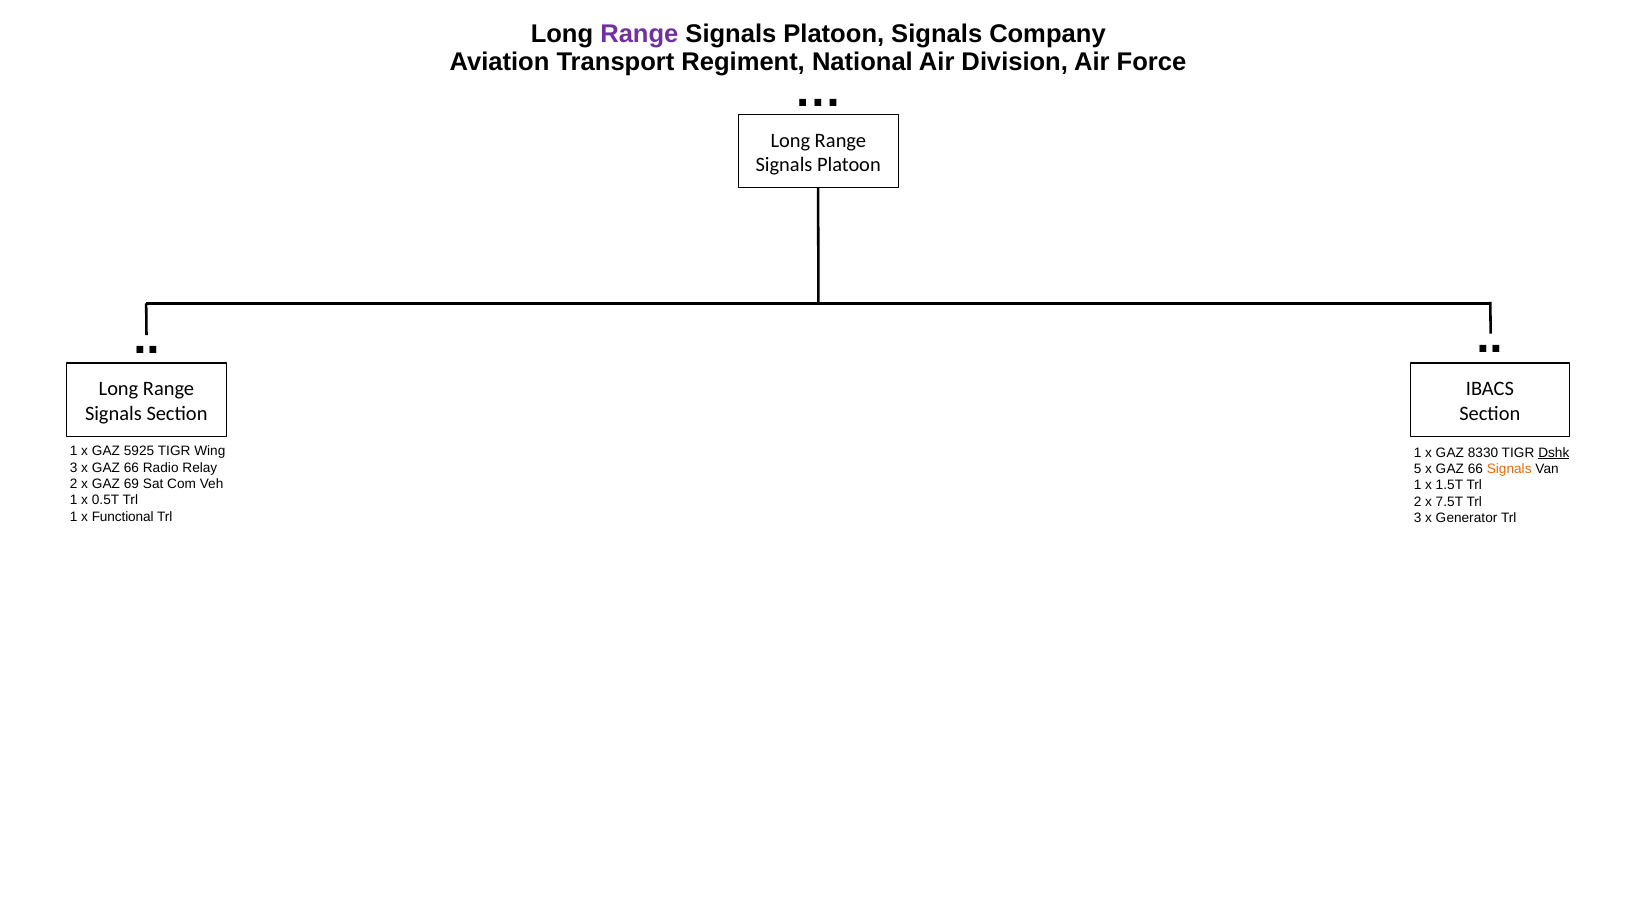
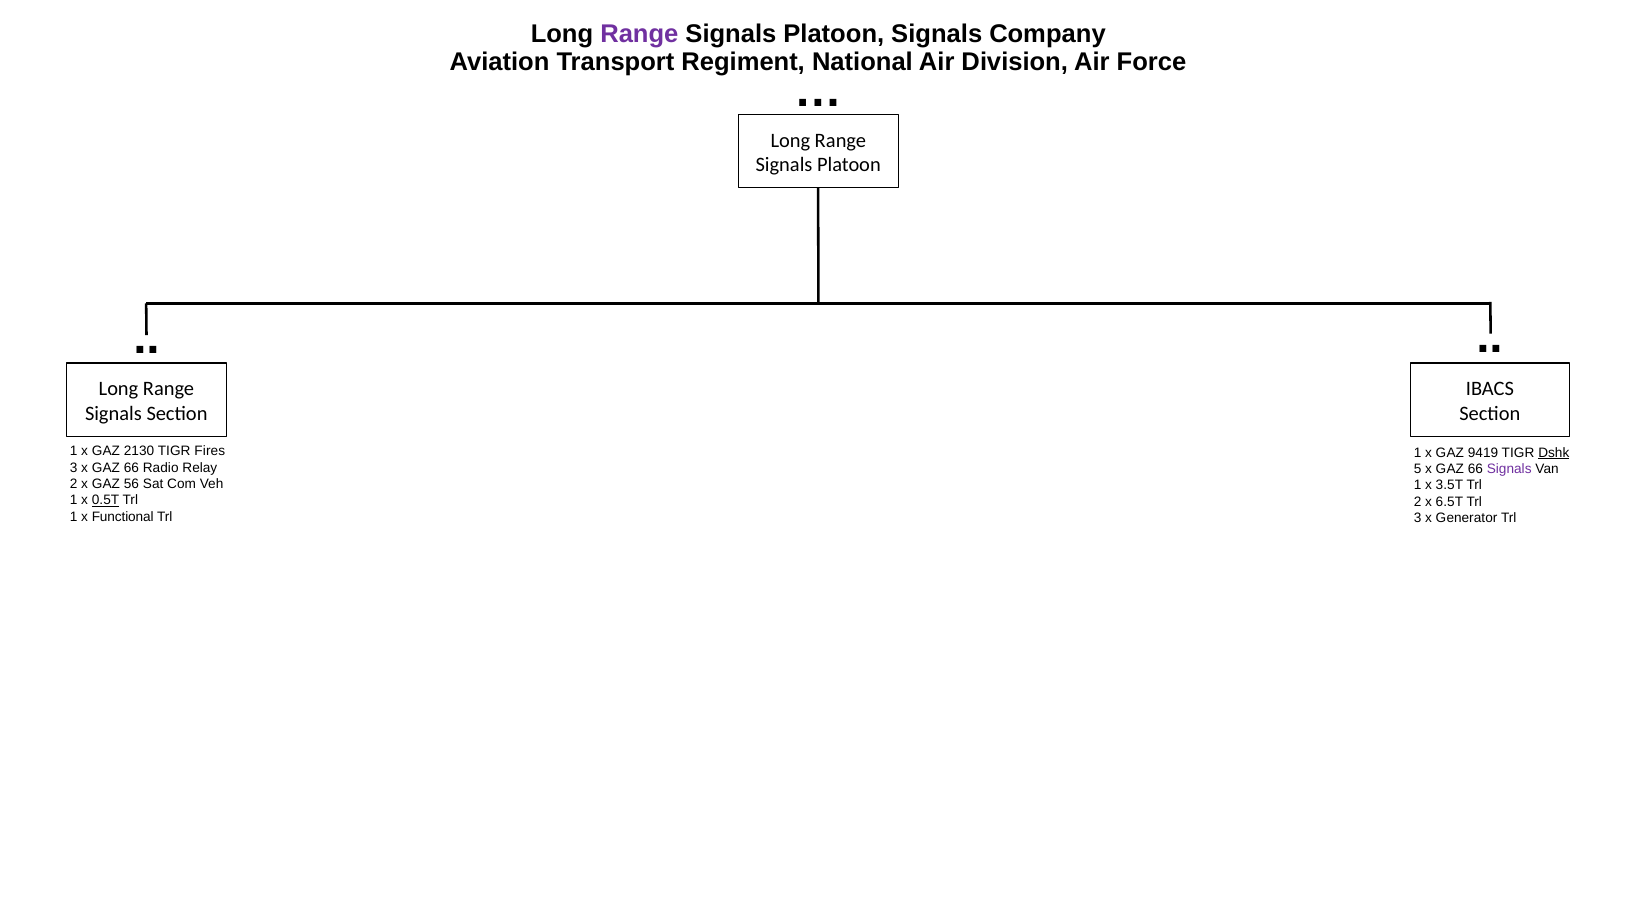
5925: 5925 -> 2130
Wing: Wing -> Fires
8330: 8330 -> 9419
Signals at (1509, 469) colour: orange -> purple
69: 69 -> 56
1.5T: 1.5T -> 3.5T
0.5T underline: none -> present
7.5T: 7.5T -> 6.5T
